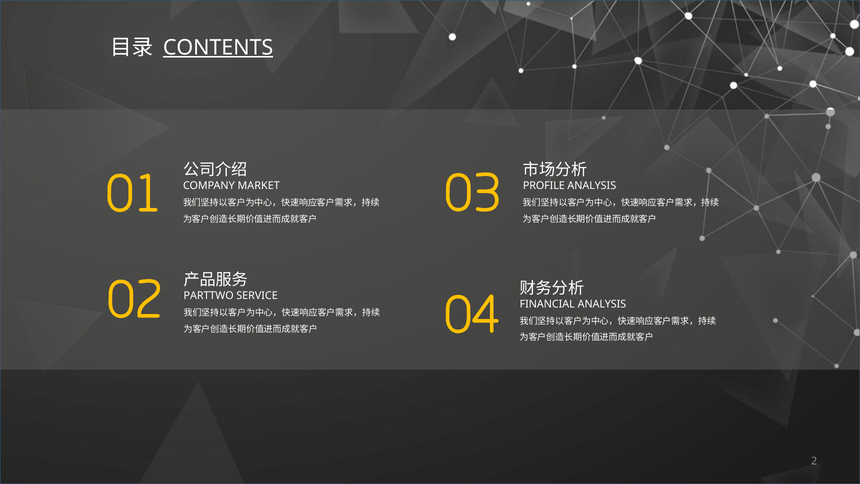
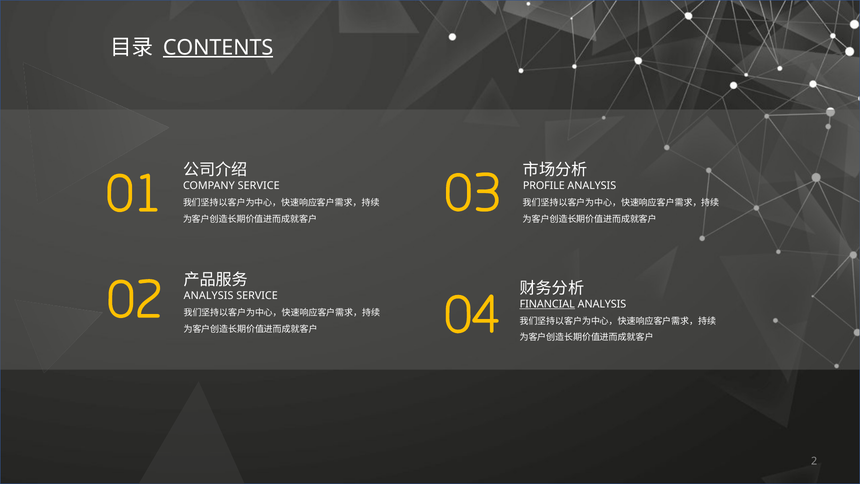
COMPANY MARKET: MARKET -> SERVICE
PARTTWO at (209, 296): PARTTWO -> ANALYSIS
FINANCIAL underline: none -> present
